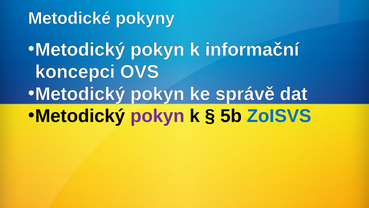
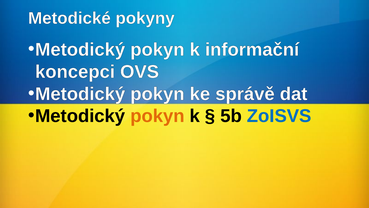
pokyn at (157, 116) colour: purple -> orange
